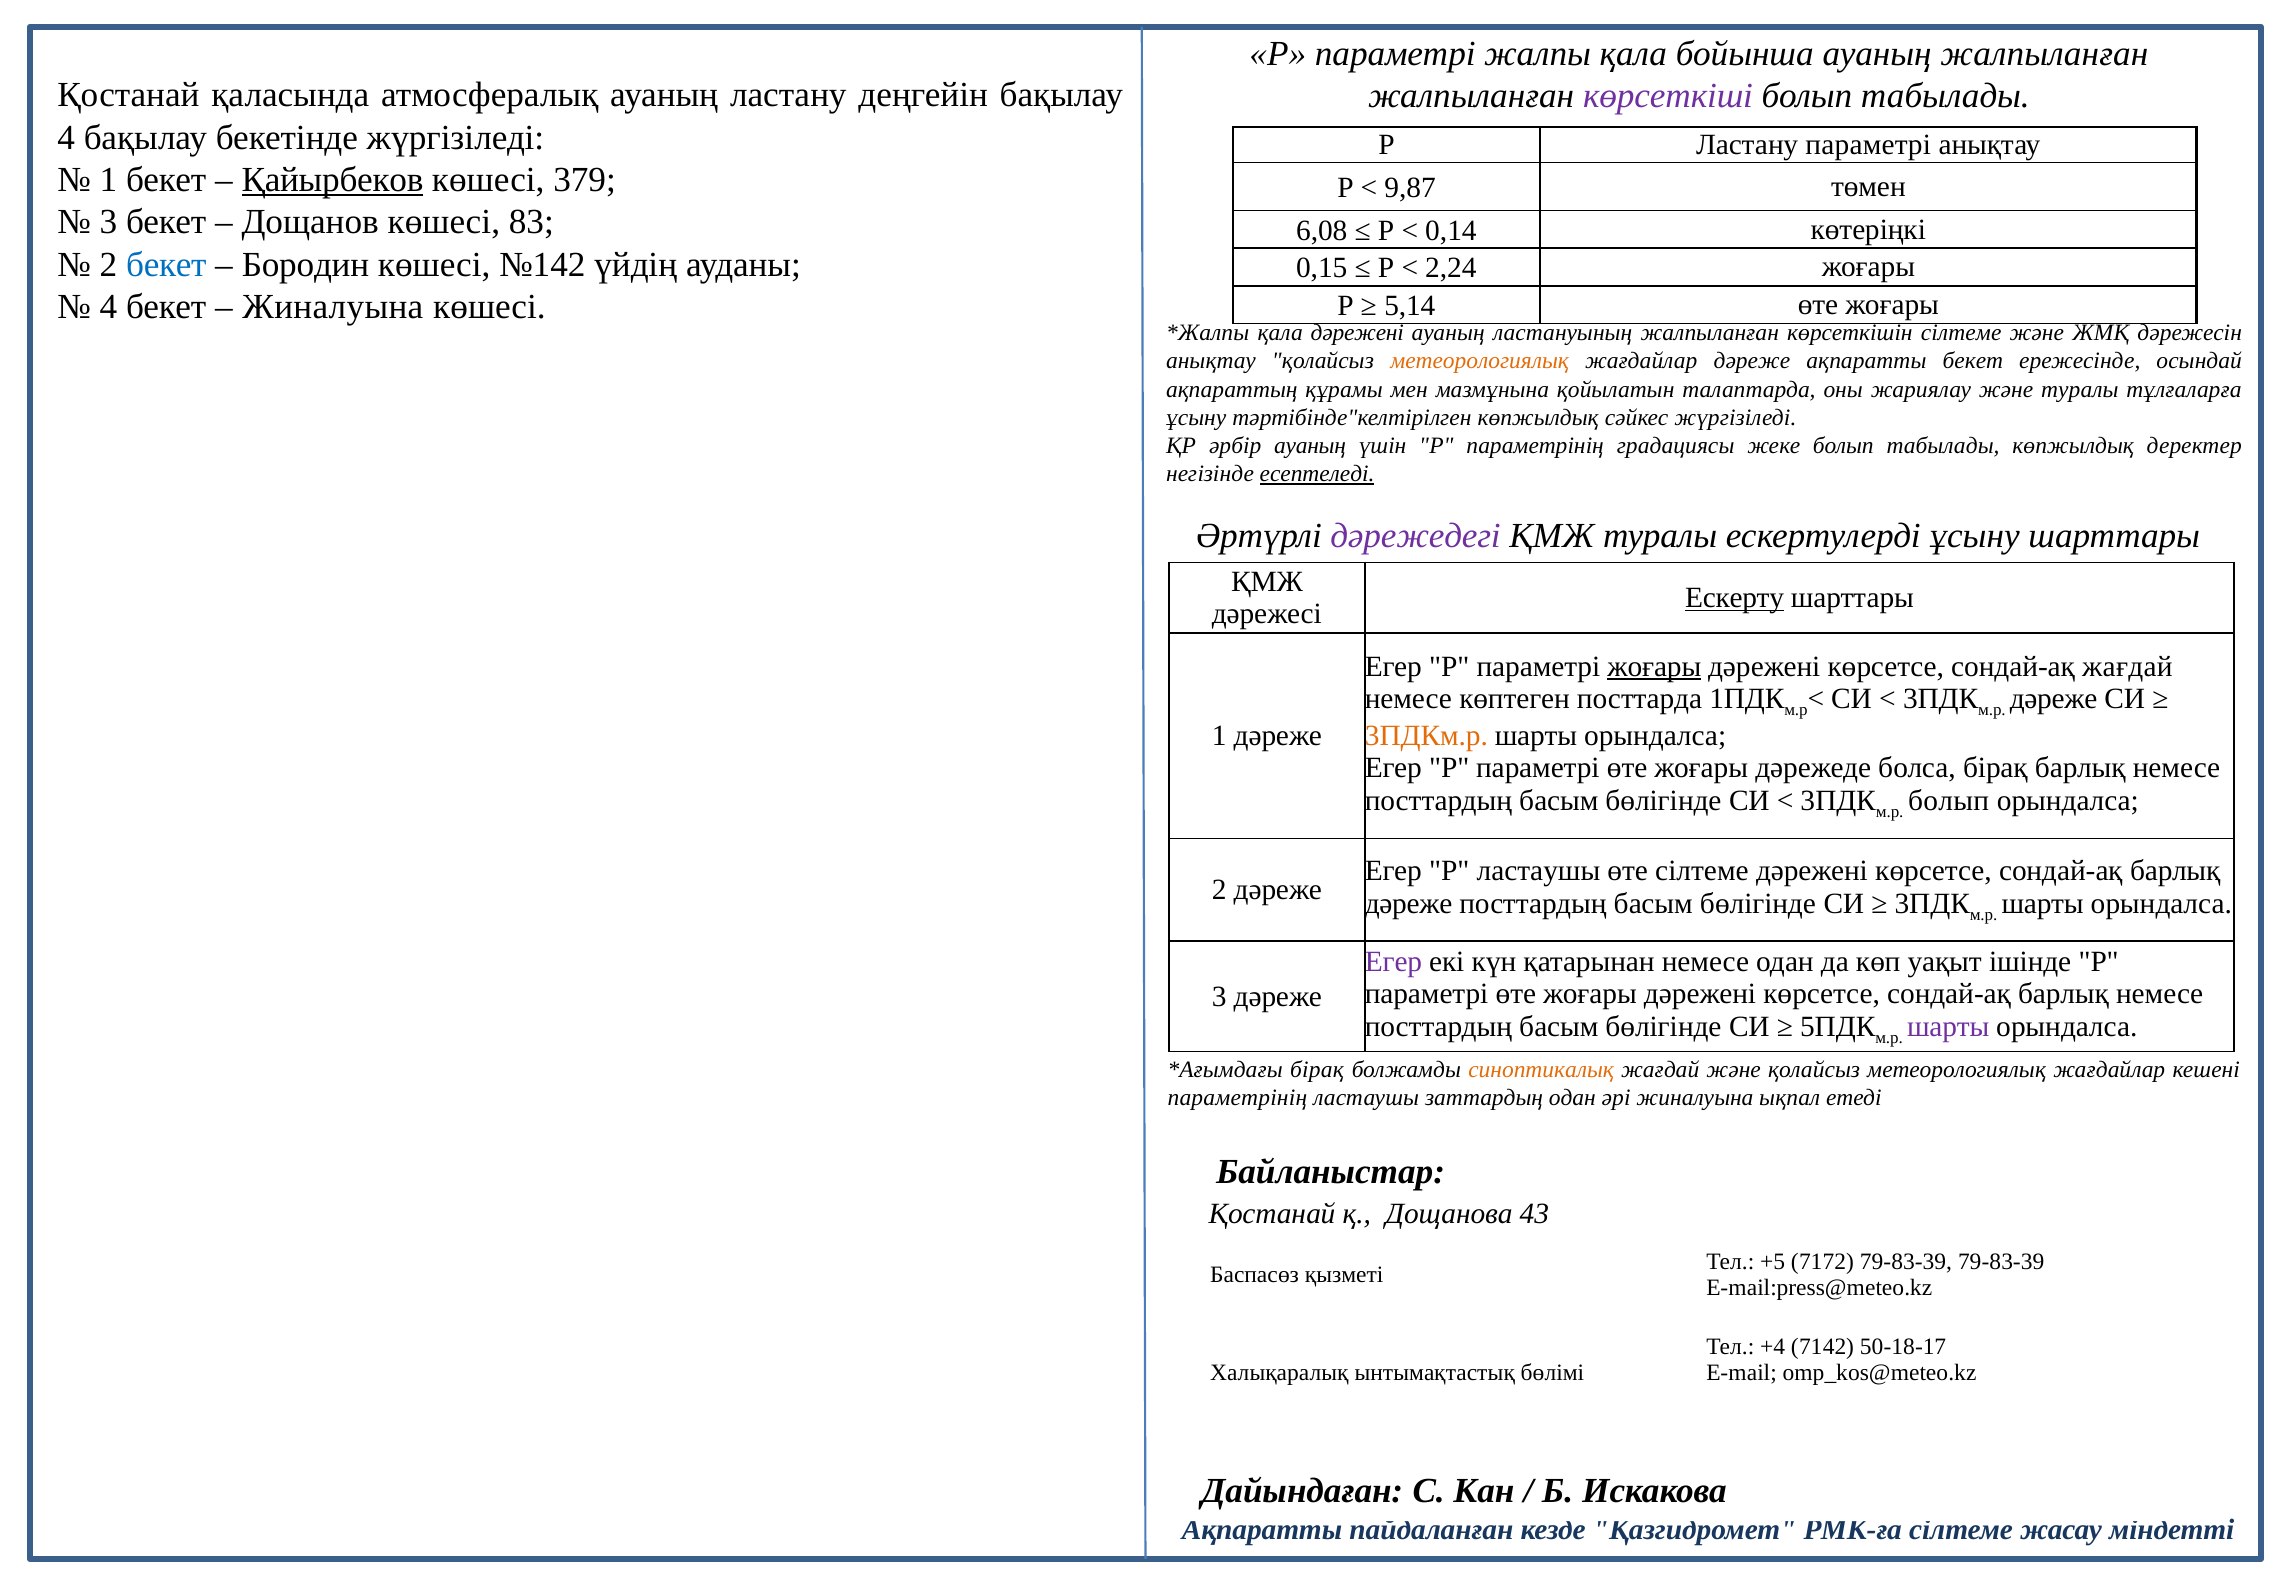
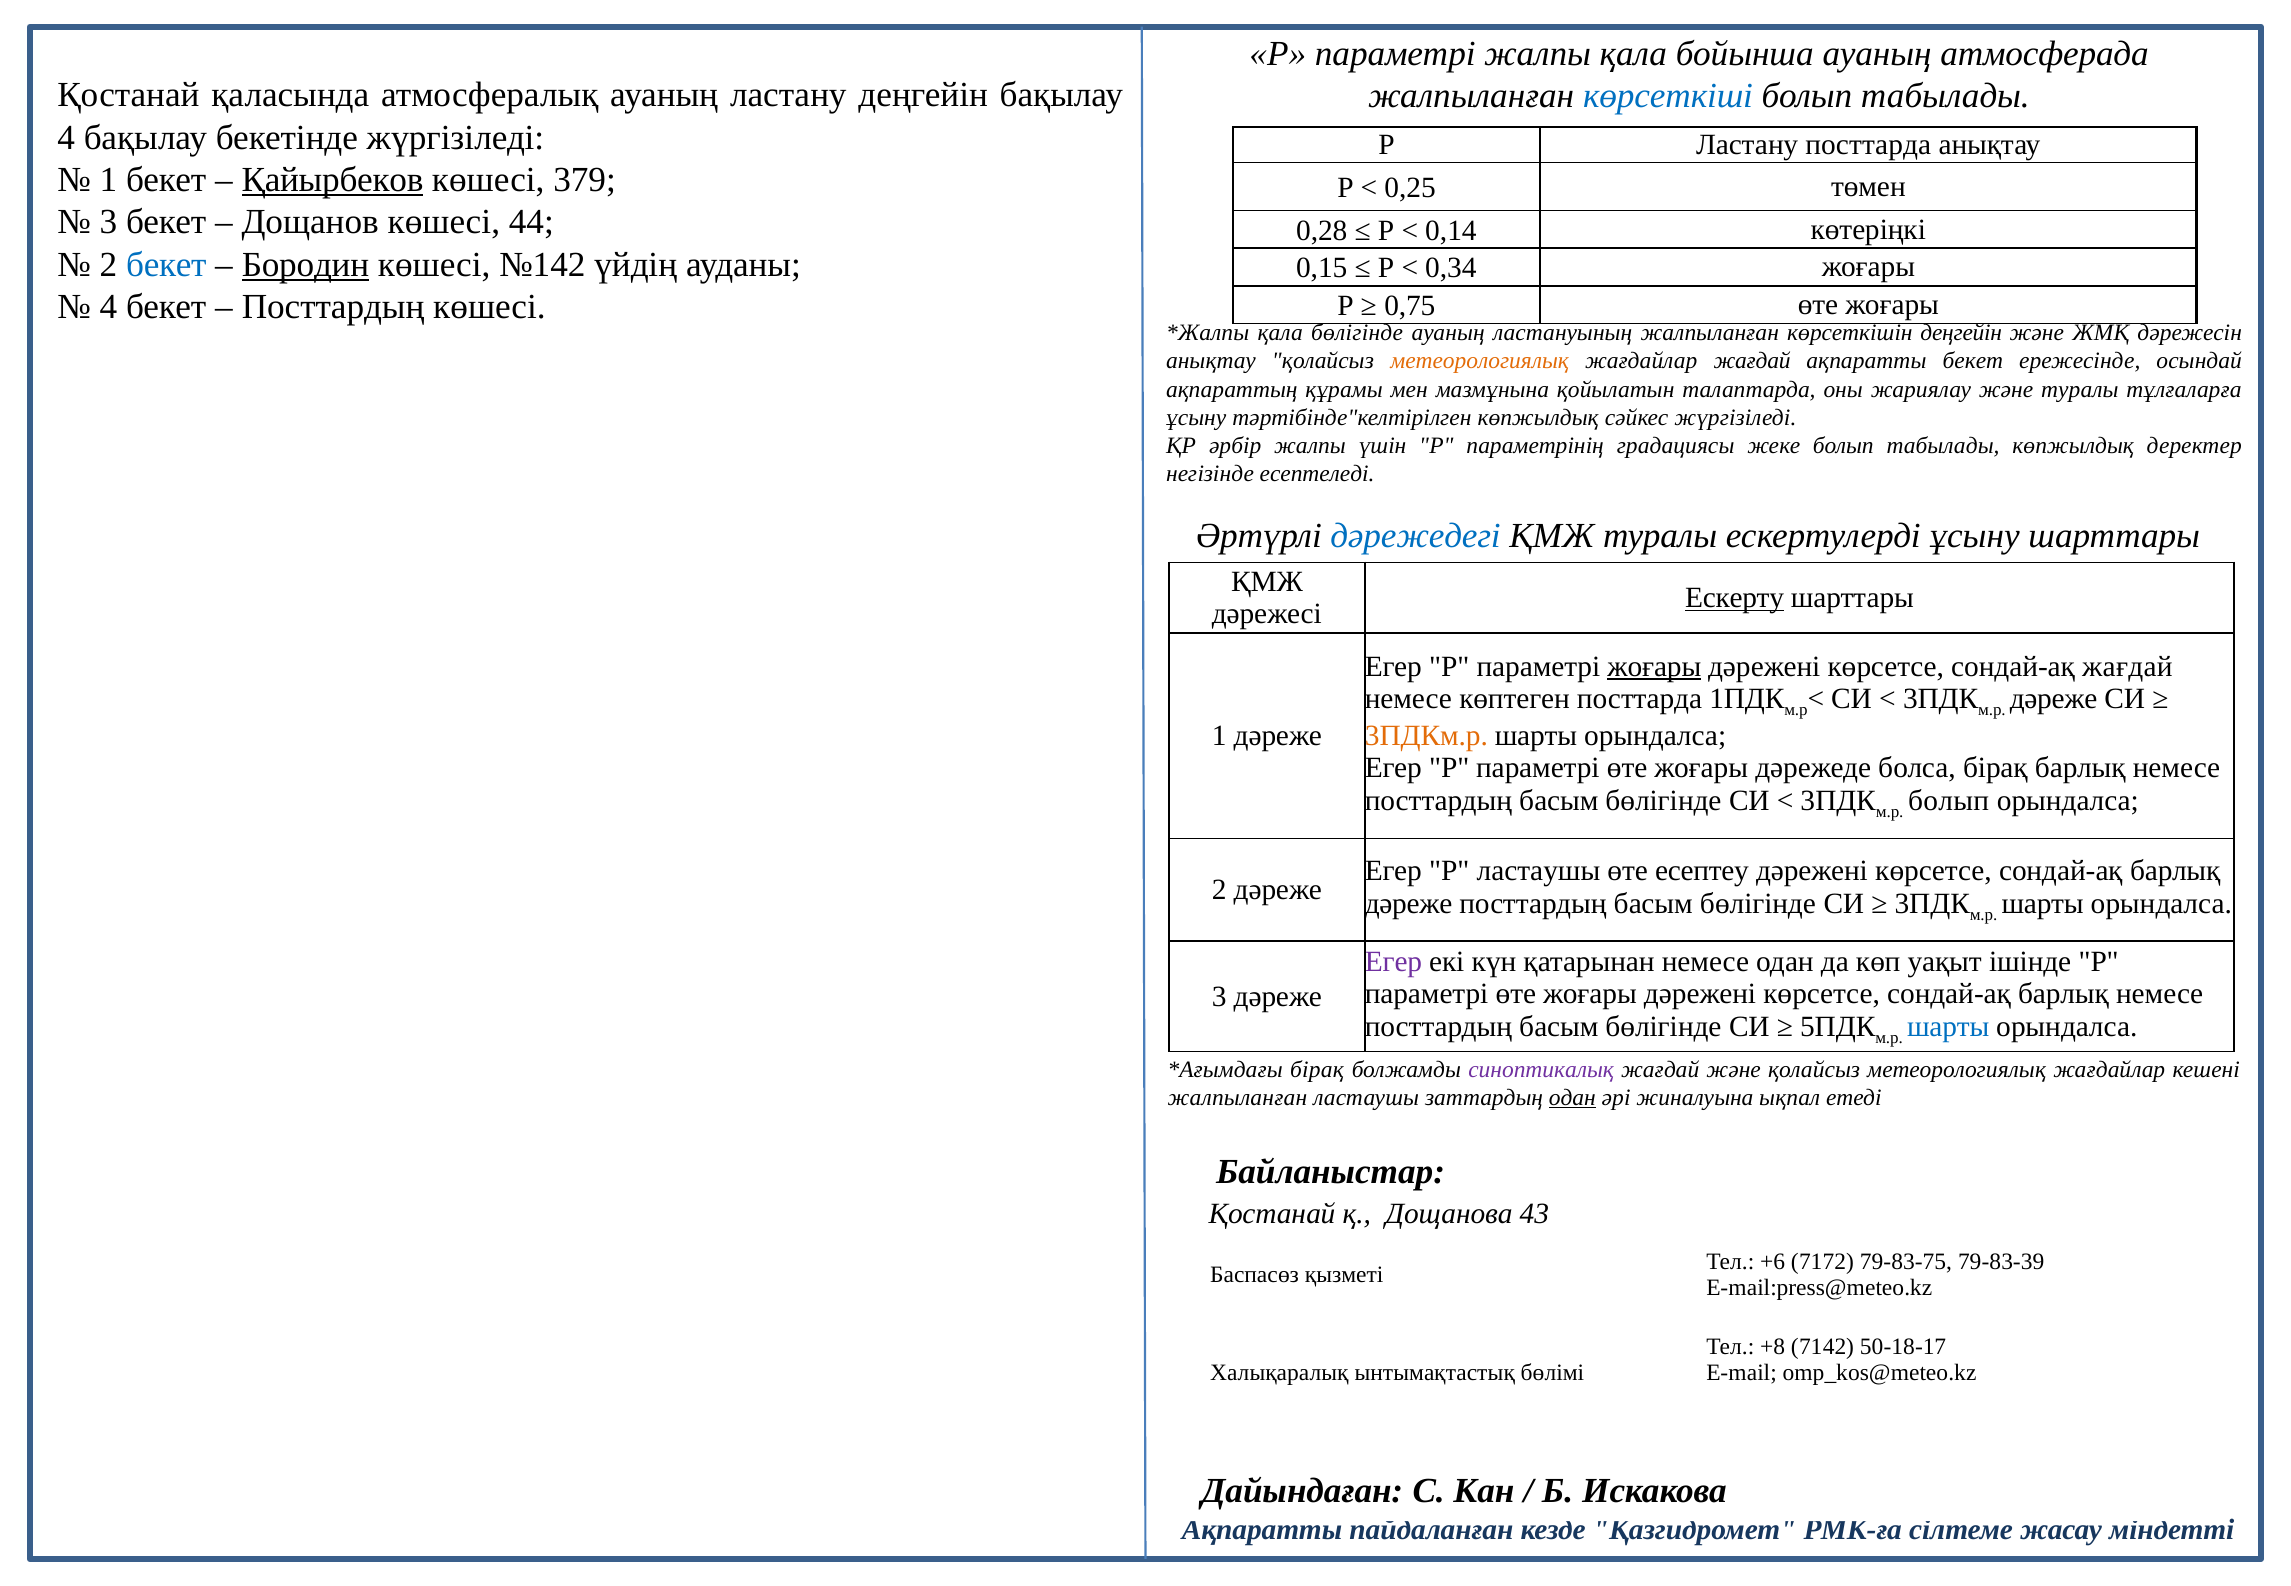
ауаның жалпыланған: жалпыланған -> атмосферада
көрсеткіші colour: purple -> blue
Ластану параметрі: параметрі -> посттарда
9,87: 9,87 -> 0,25
83: 83 -> 44
6,08: 6,08 -> 0,28
Бородин underline: none -> present
2,24: 2,24 -> 0,34
Жиналуына at (333, 307): Жиналуына -> Посттардың
5,14: 5,14 -> 0,75
қала дәрежені: дәрежені -> бөлігінде
көрсеткішін сілтеме: сілтеме -> деңгейін
жағдайлар дәреже: дәреже -> жағдай
әрбір ауаның: ауаның -> жалпы
есептеледі underline: present -> none
дәрежедегі colour: purple -> blue
өте сілтеме: сілтеме -> есептеу
шарты at (1948, 1027) colour: purple -> blue
синоптикалық colour: orange -> purple
параметрінің at (1237, 1098): параметрінің -> жалпыланған
одан at (1572, 1098) underline: none -> present
+5: +5 -> +6
7172 79-83-39: 79-83-39 -> 79-83-75
+4: +4 -> +8
